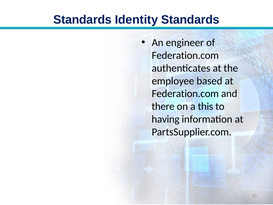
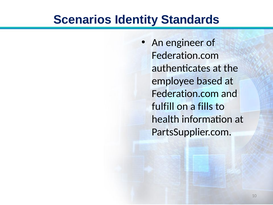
Standards at (82, 20): Standards -> Scenarios
there: there -> fulfill
this: this -> fills
having: having -> health
